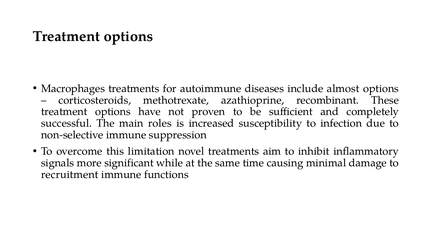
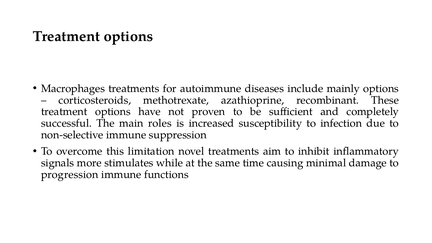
almost: almost -> mainly
significant: significant -> stimulates
recruitment: recruitment -> progression
